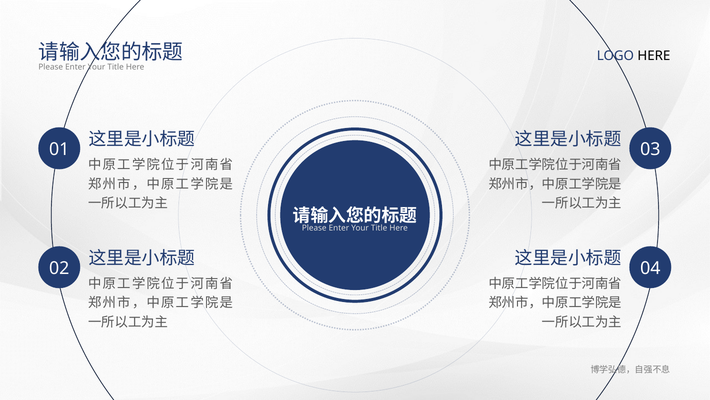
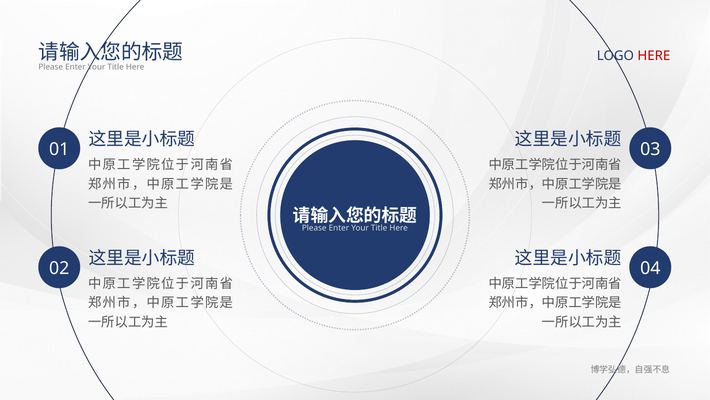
HERE at (654, 56) colour: black -> red
